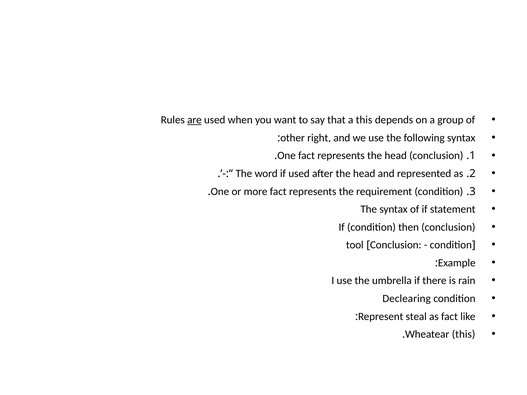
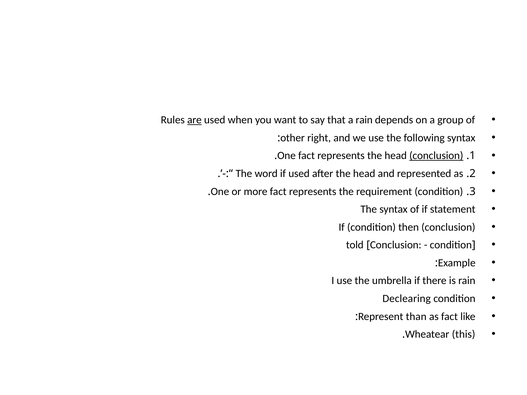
a this: this -> rain
conclusion at (436, 156) underline: none -> present
tool: tool -> told
steal: steal -> than
